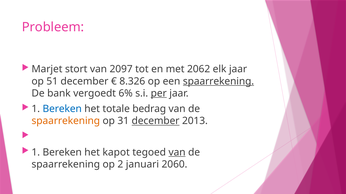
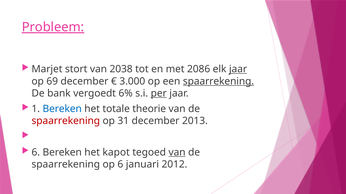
Probleem underline: none -> present
2097: 2097 -> 2038
2062: 2062 -> 2086
jaar at (238, 69) underline: none -> present
51: 51 -> 69
8.326: 8.326 -> 3.000
bedrag: bedrag -> theorie
spaarrekening at (66, 121) colour: orange -> red
december at (156, 121) underline: present -> none
1 at (36, 153): 1 -> 6
op 2: 2 -> 6
2060: 2060 -> 2012
